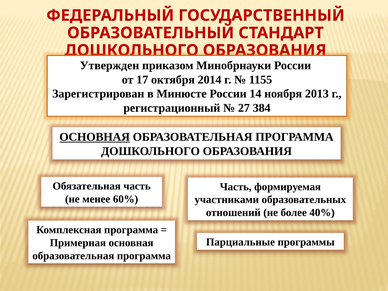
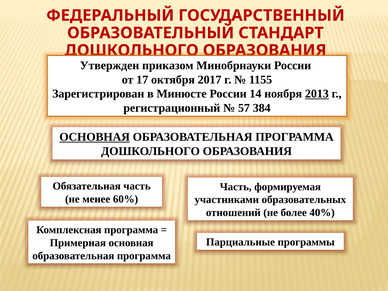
2014: 2014 -> 2017
2013 underline: none -> present
27: 27 -> 57
